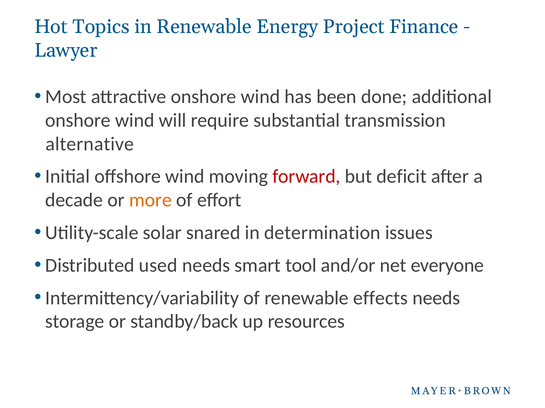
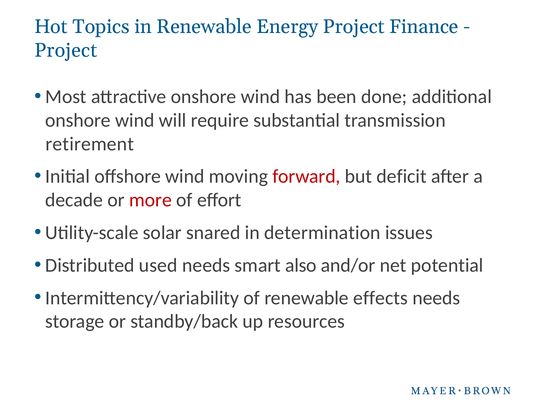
Lawyer at (66, 50): Lawyer -> Project
alternative: alternative -> retirement
more colour: orange -> red
tool: tool -> also
everyone: everyone -> potential
